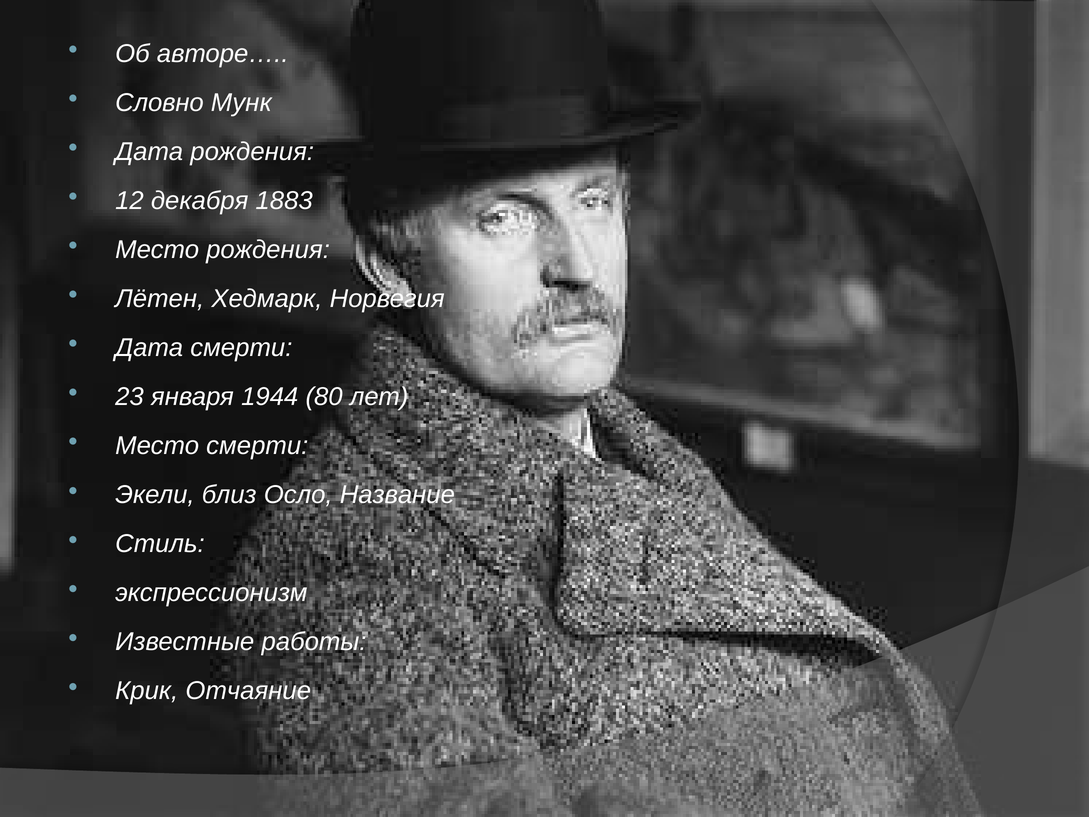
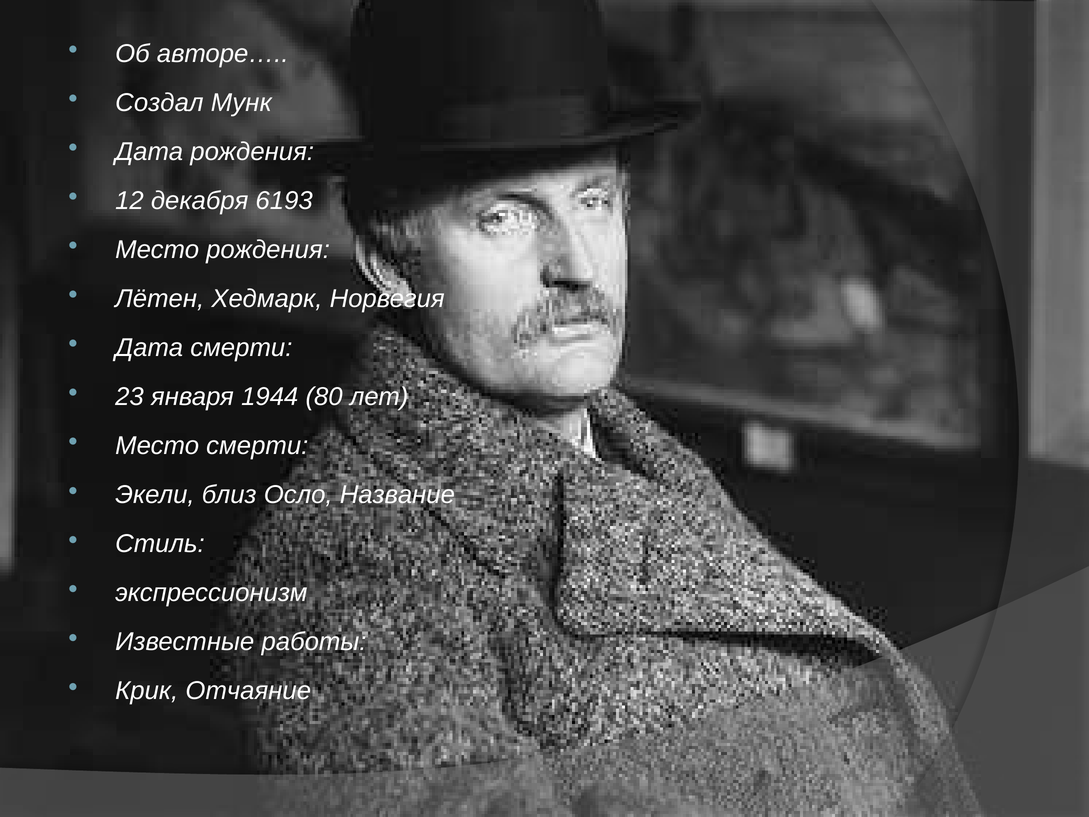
Словно: Словно -> Создал
1883: 1883 -> 6193
